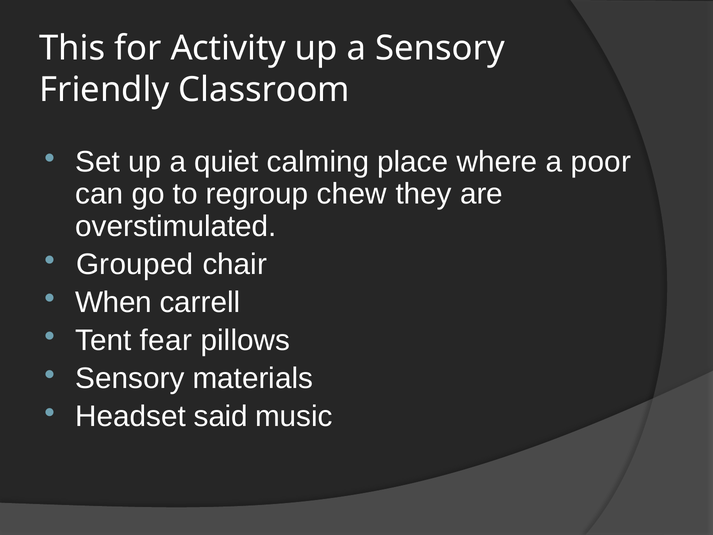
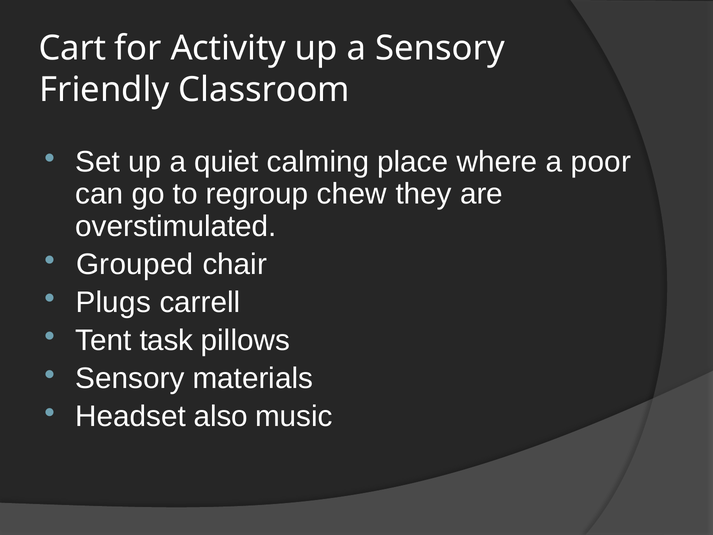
This: This -> Cart
When: When -> Plugs
fear: fear -> task
said: said -> also
